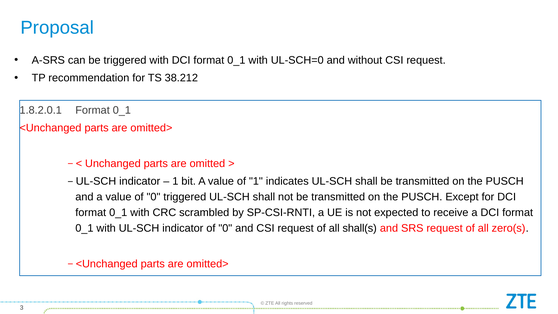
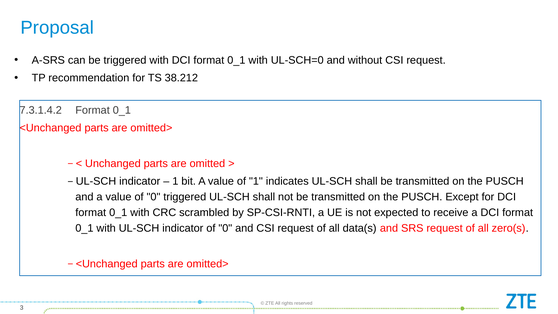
1.8.2.0.1: 1.8.2.0.1 -> 7.3.1.4.2
shall(s: shall(s -> data(s
